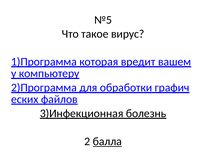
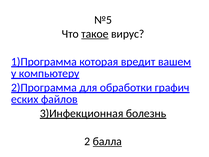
такое underline: none -> present
